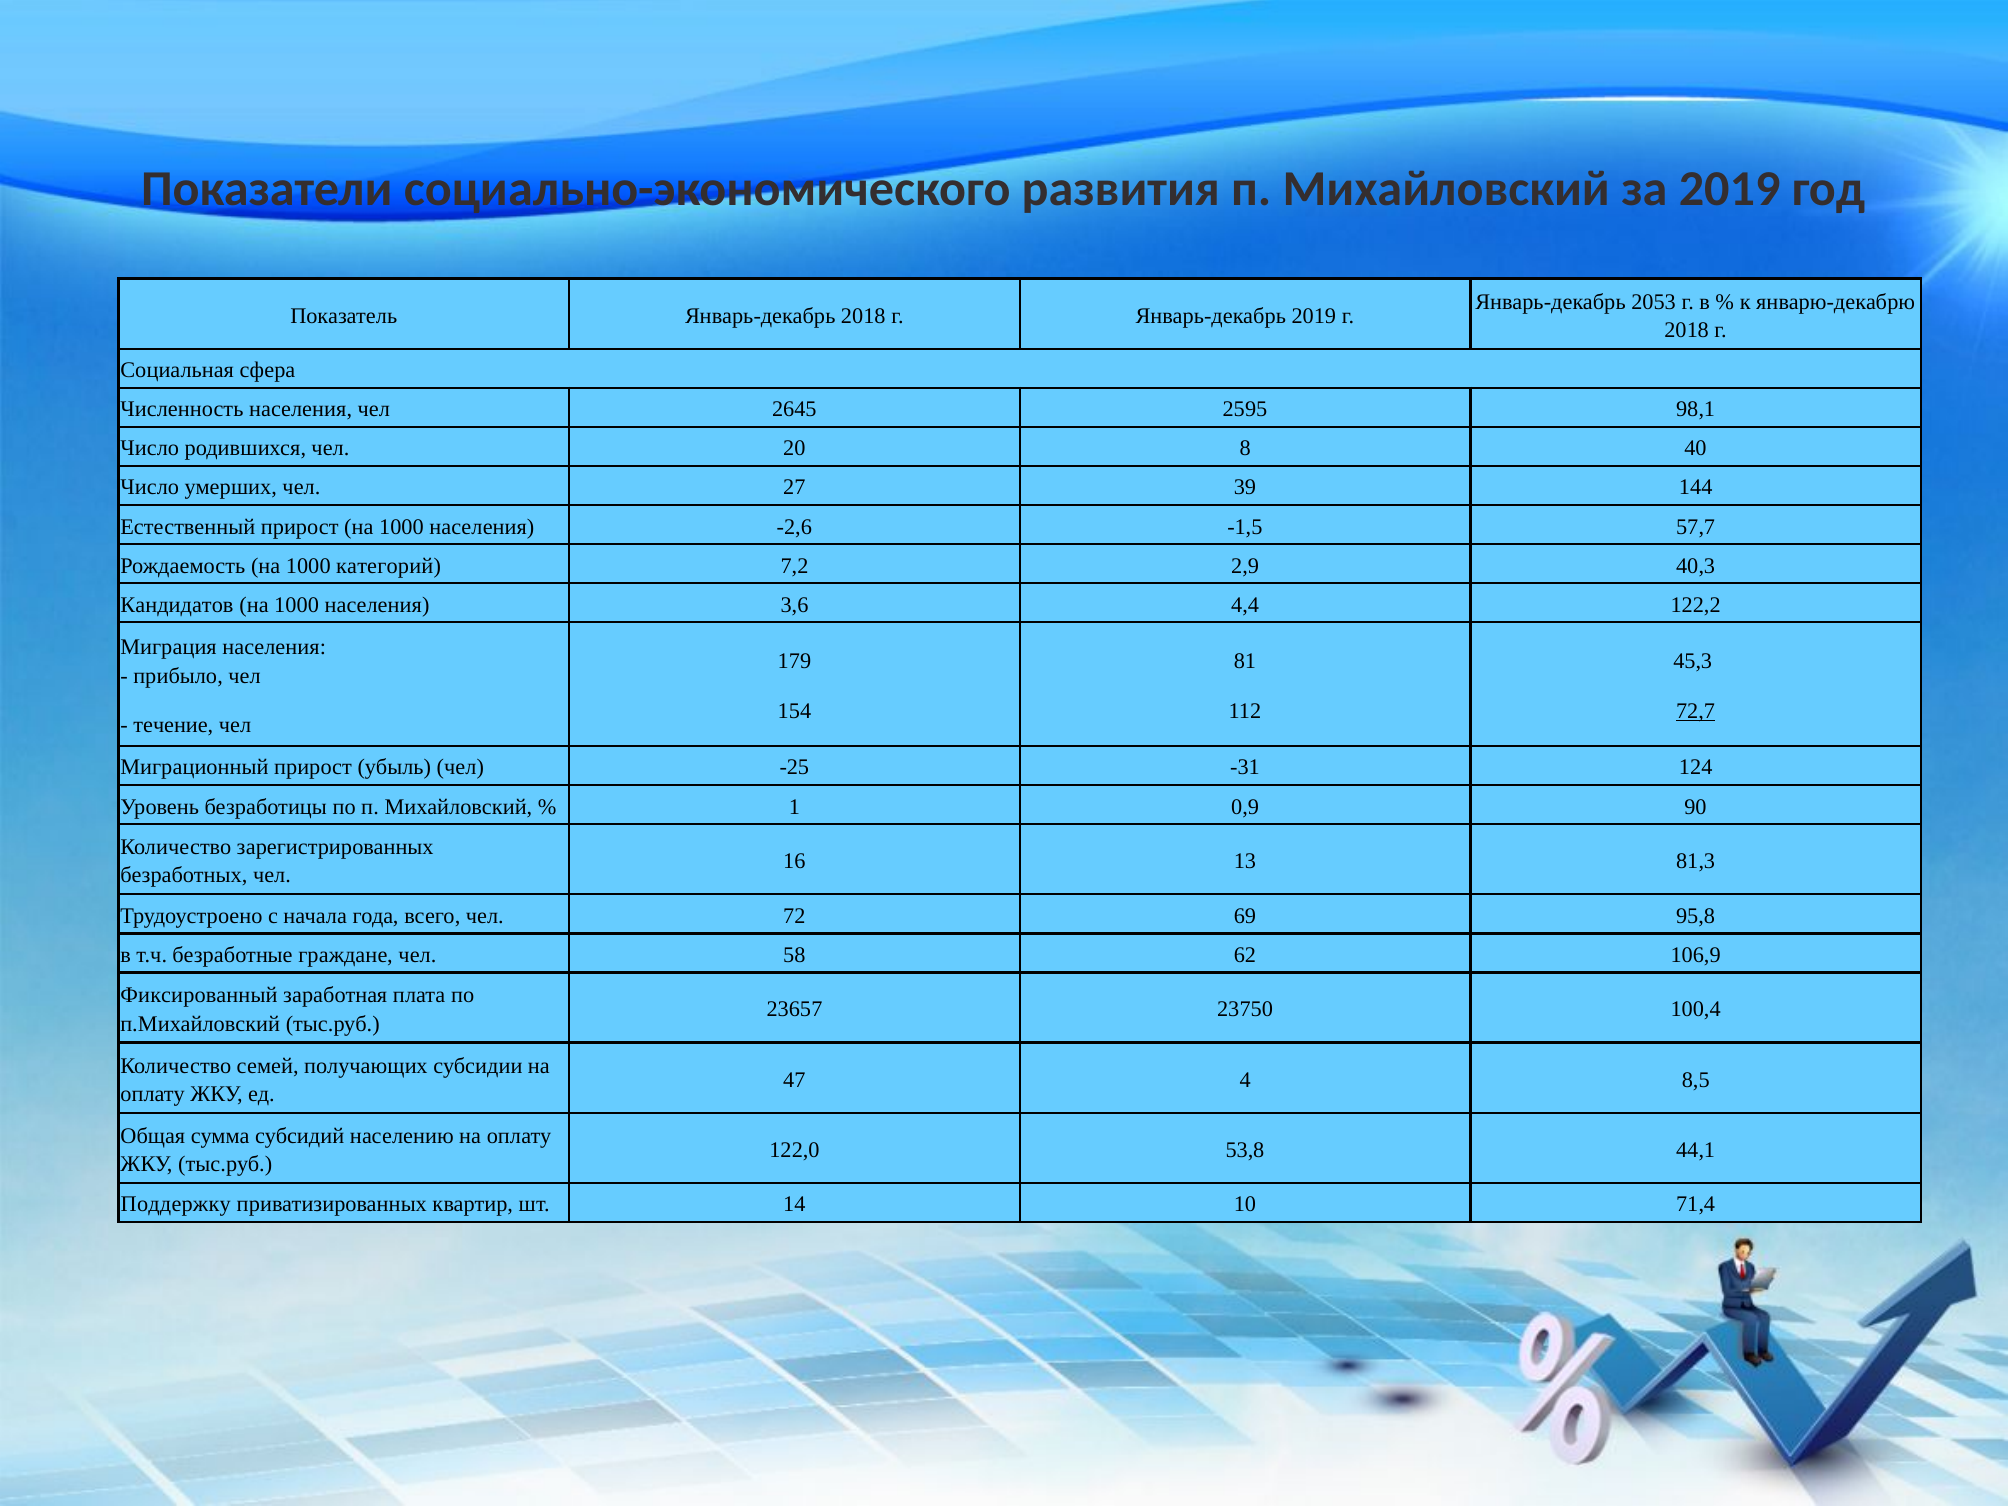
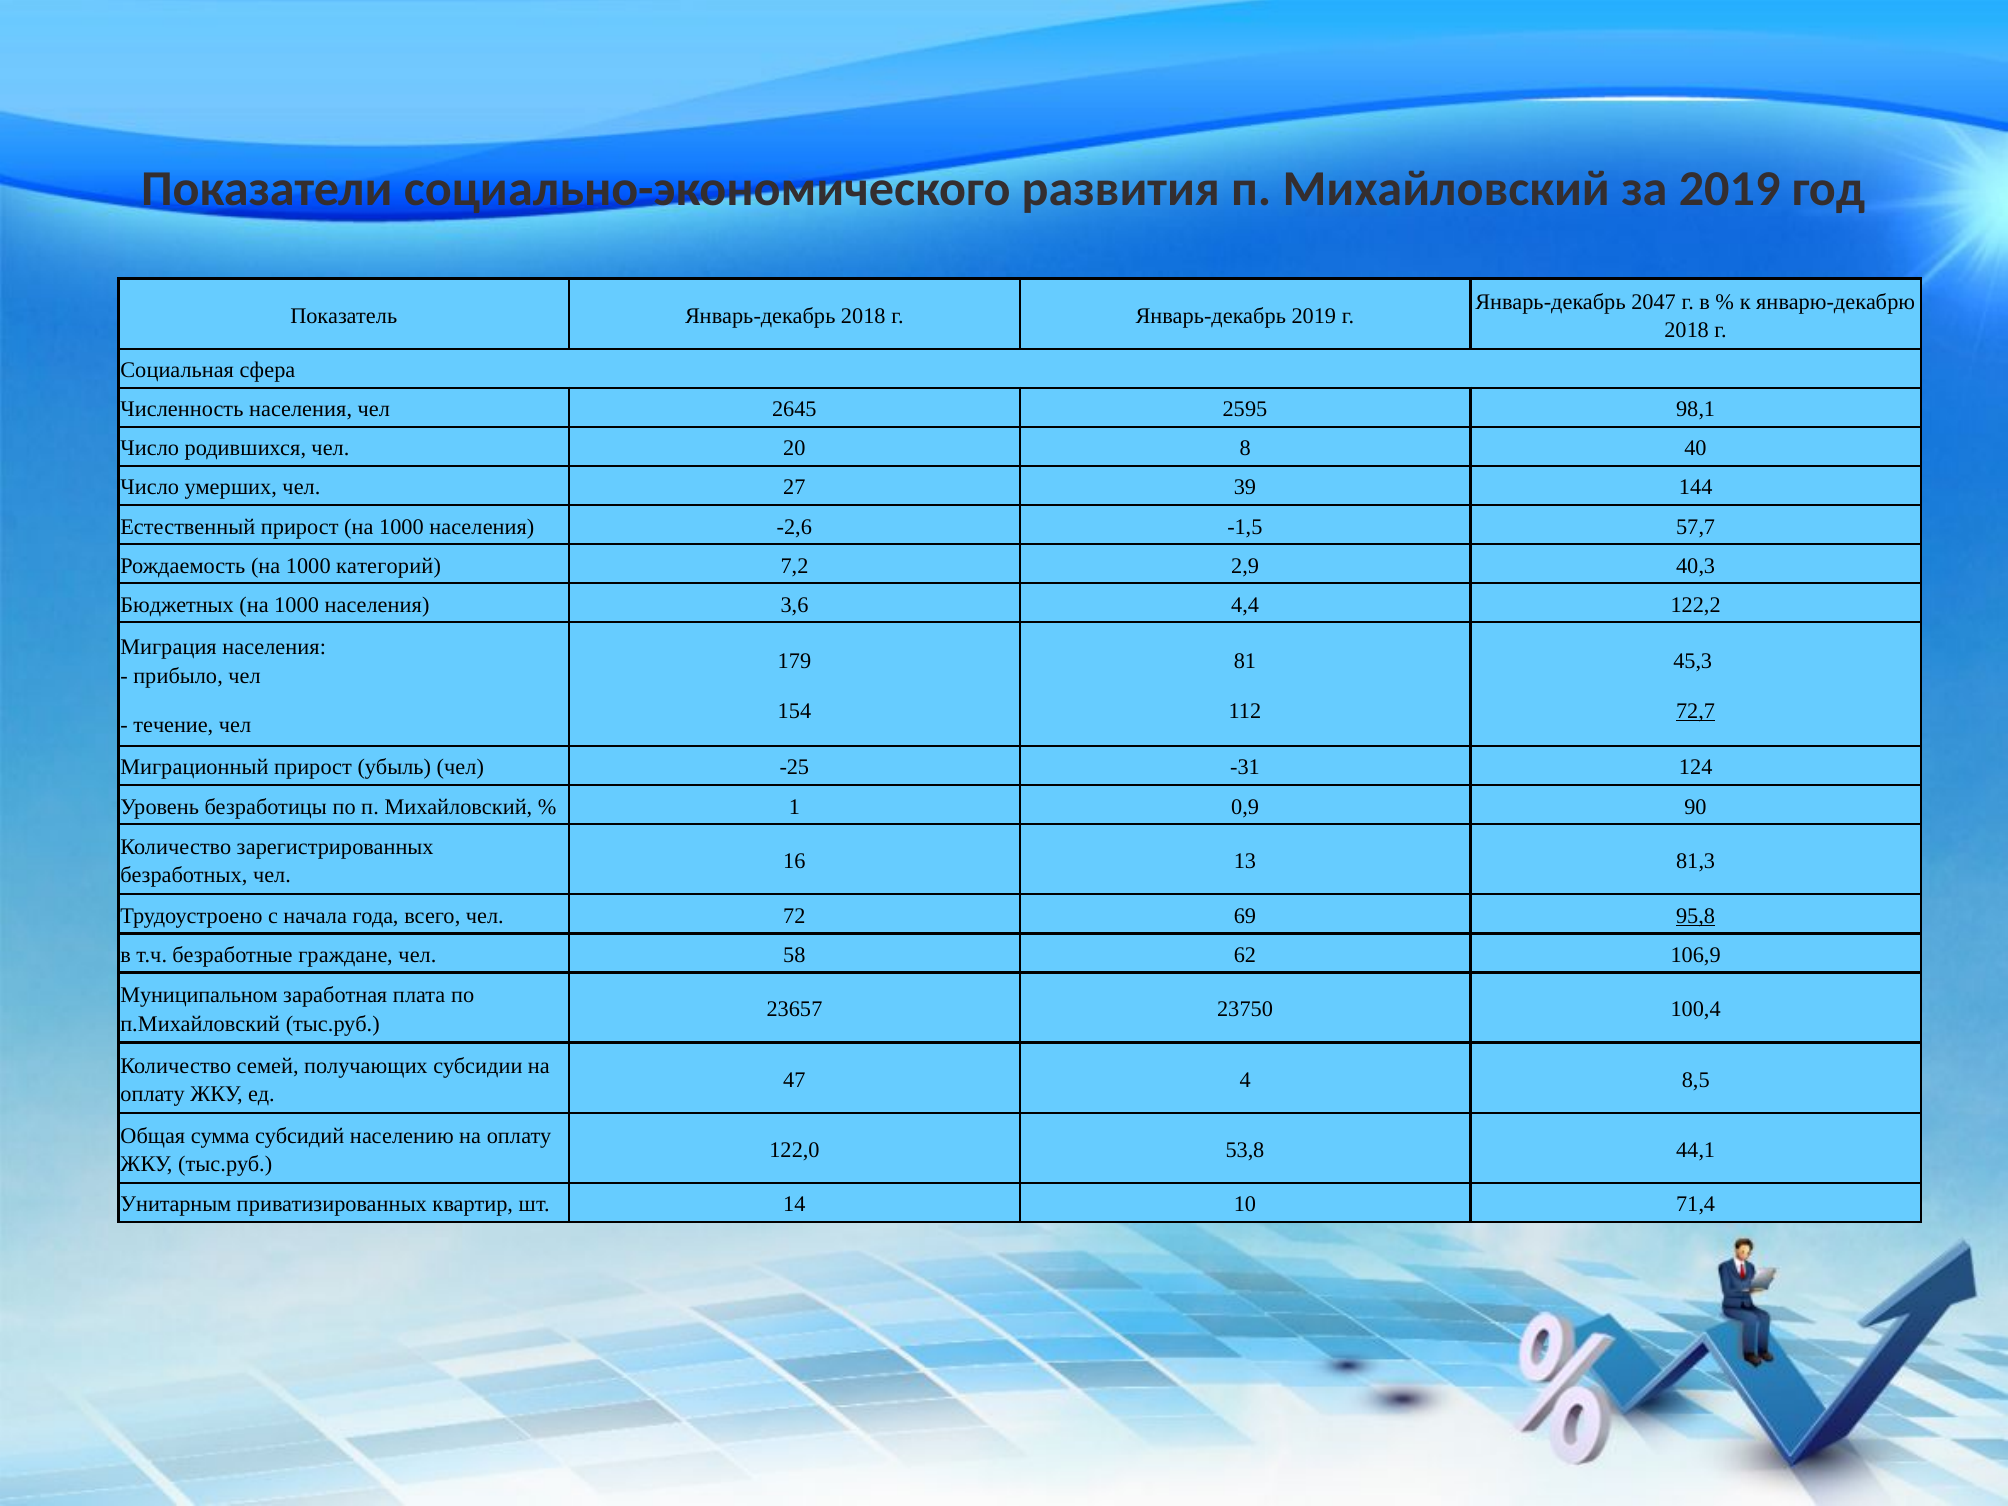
2053: 2053 -> 2047
Кандидатов: Кандидатов -> Бюджетных
95,8 underline: none -> present
Фиксированный: Фиксированный -> Муниципальном
Поддержку: Поддержку -> Унитарным
